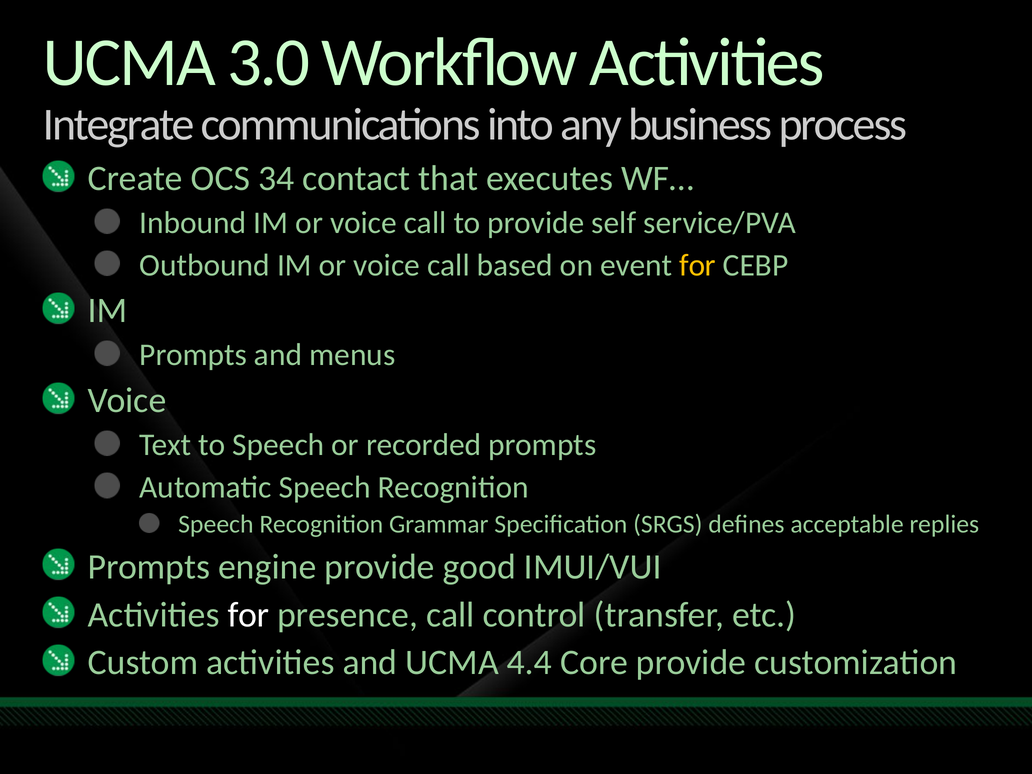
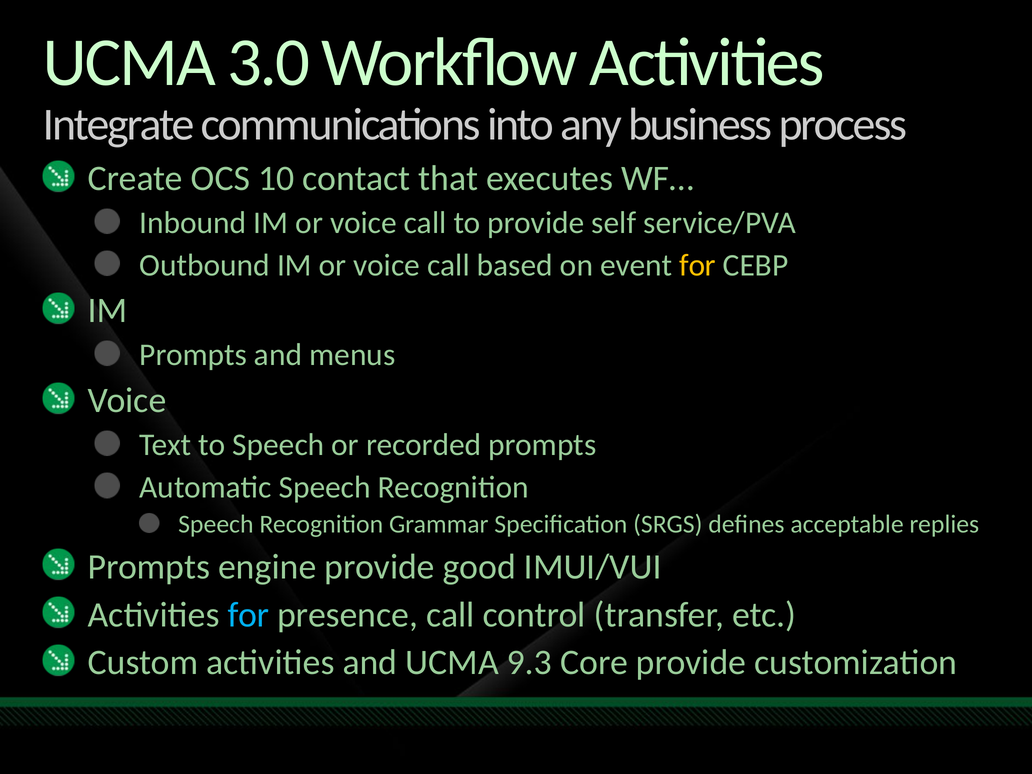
34: 34 -> 10
for at (248, 615) colour: white -> light blue
4.4: 4.4 -> 9.3
